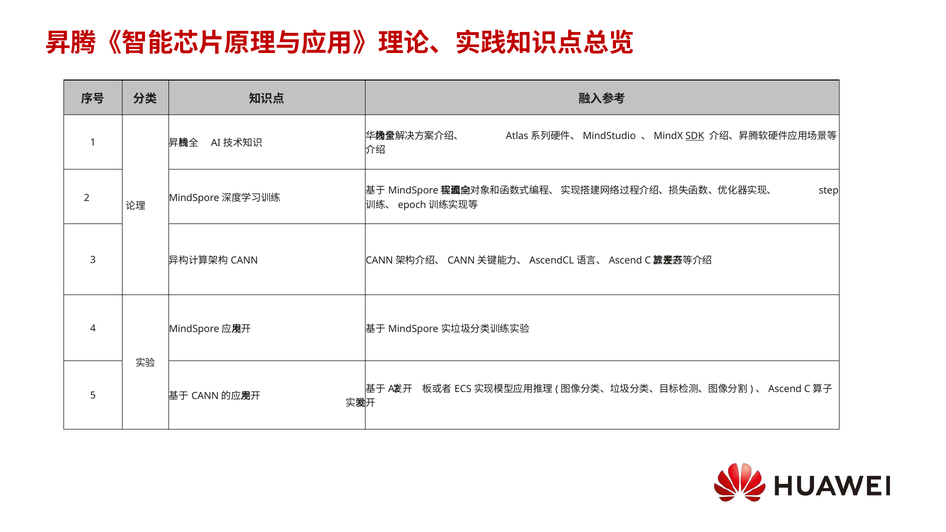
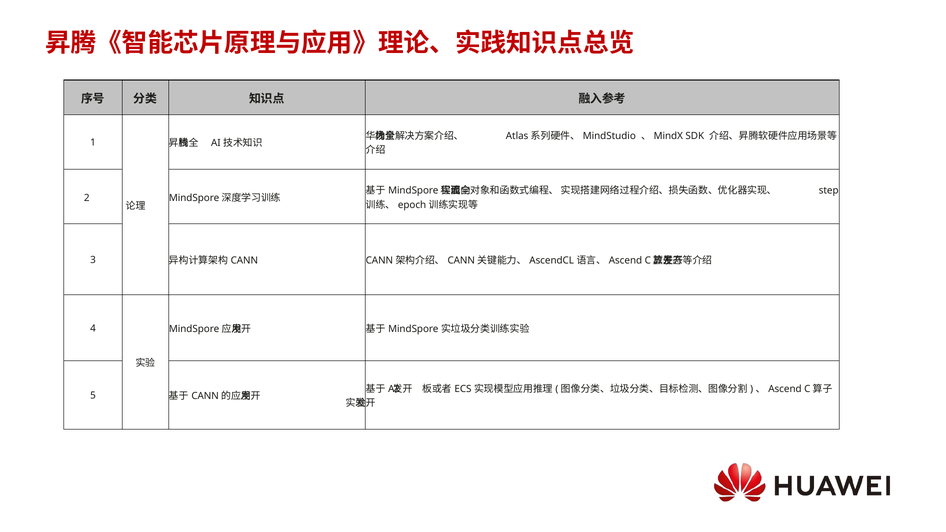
SDK underline: present -> none
